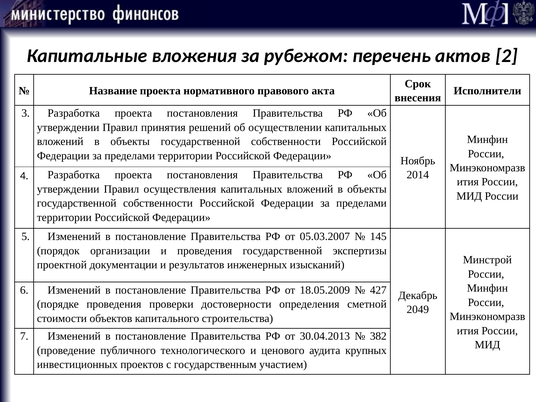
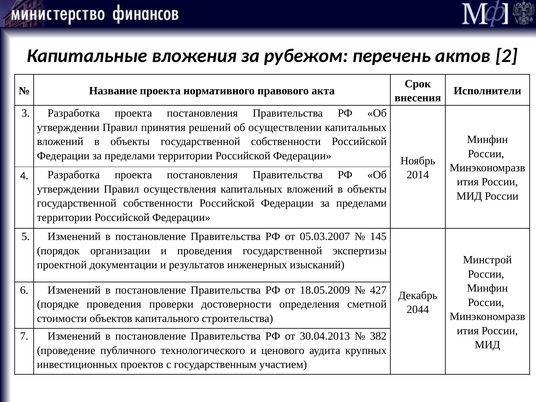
2049: 2049 -> 2044
